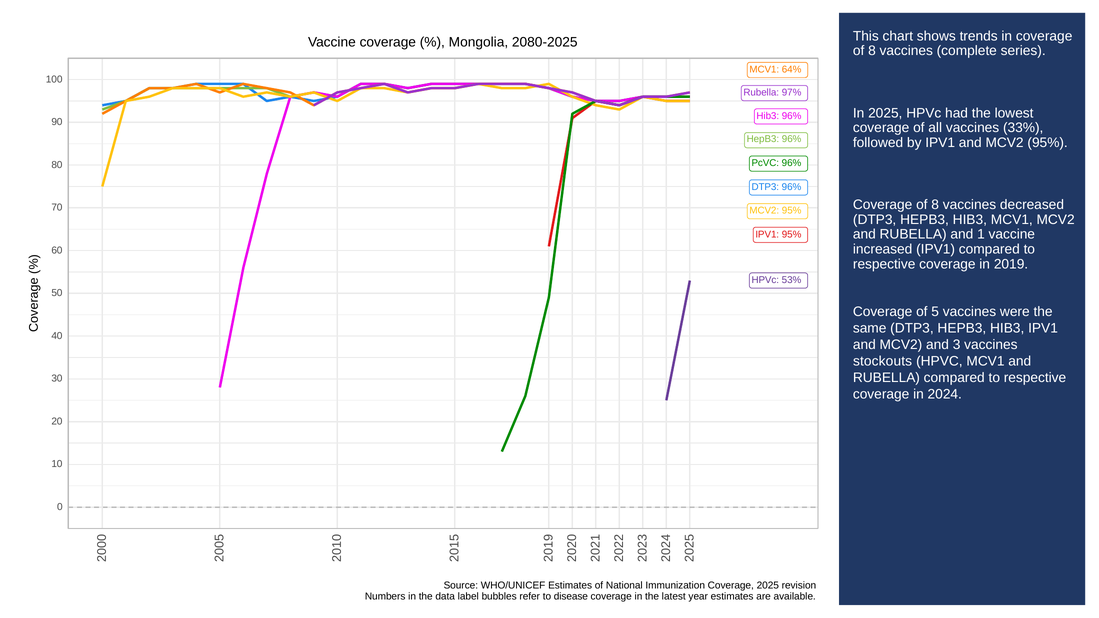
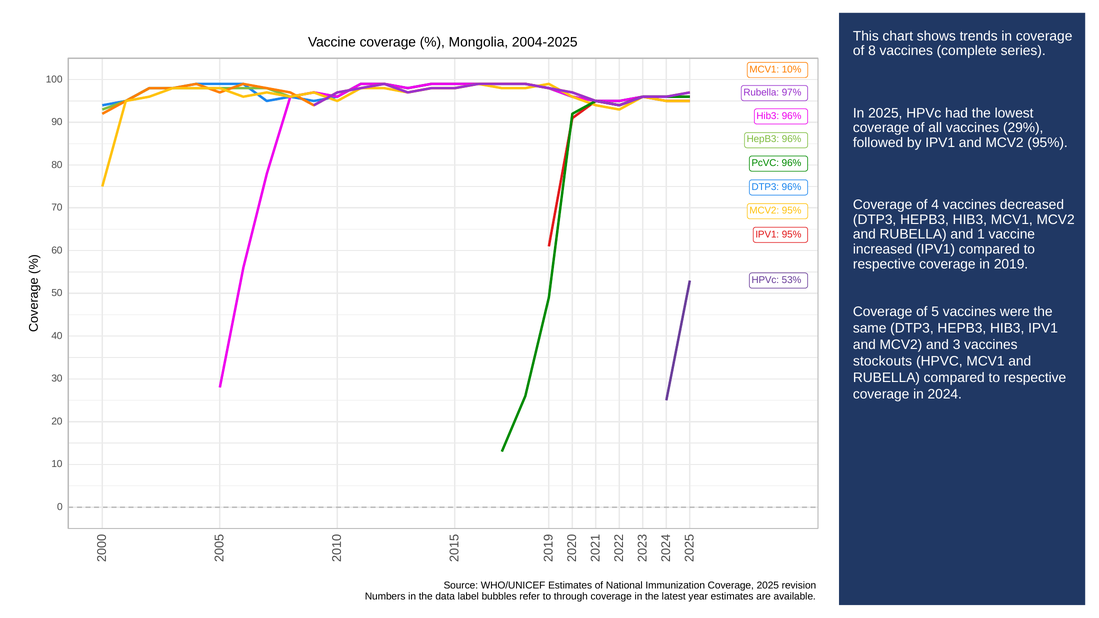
2080-2025: 2080-2025 -> 2004-2025
64%: 64% -> 10%
33%: 33% -> 29%
8 at (935, 205): 8 -> 4
disease: disease -> through
